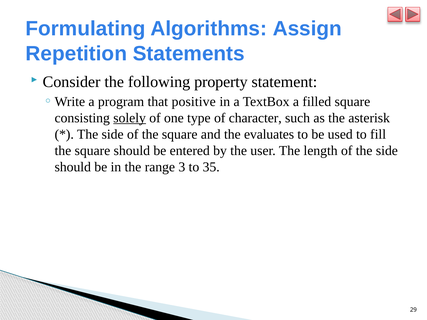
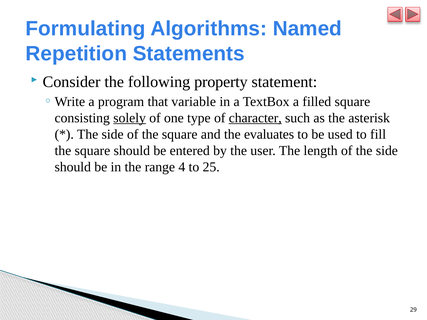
Assign: Assign -> Named
positive: positive -> variable
character underline: none -> present
3: 3 -> 4
35: 35 -> 25
